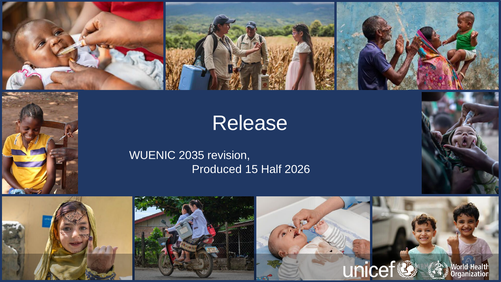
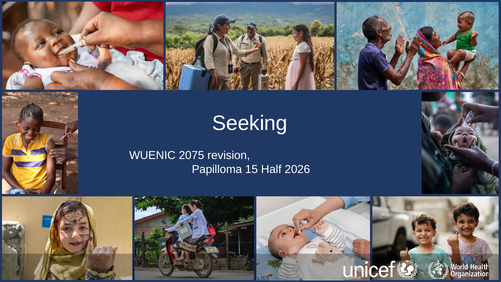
Release: Release -> Seeking
2035: 2035 -> 2075
Produced: Produced -> Papilloma
